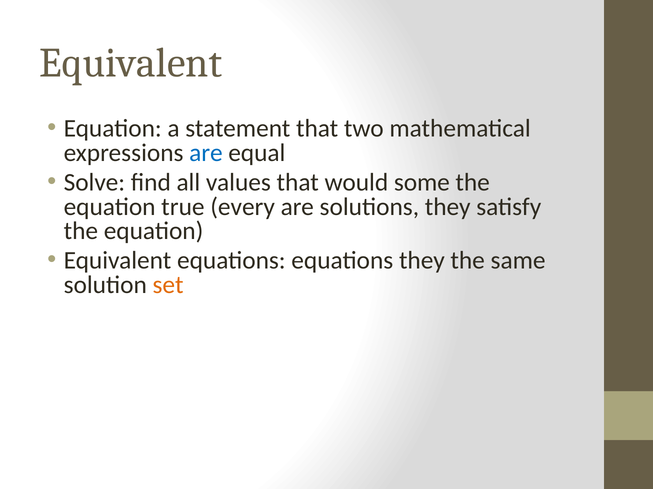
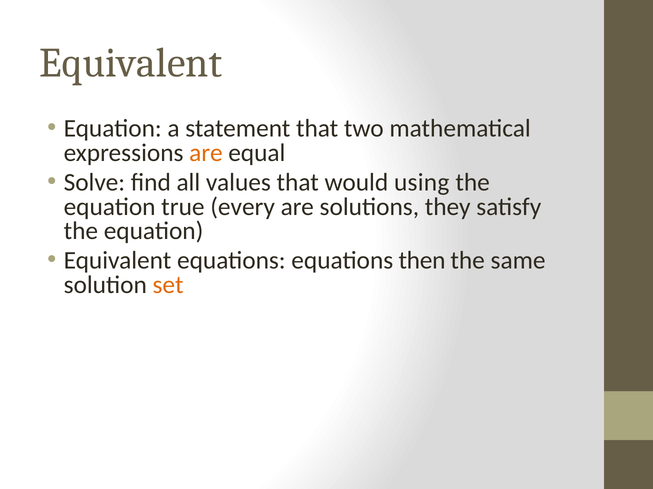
are at (206, 153) colour: blue -> orange
some: some -> using
equations they: they -> then
